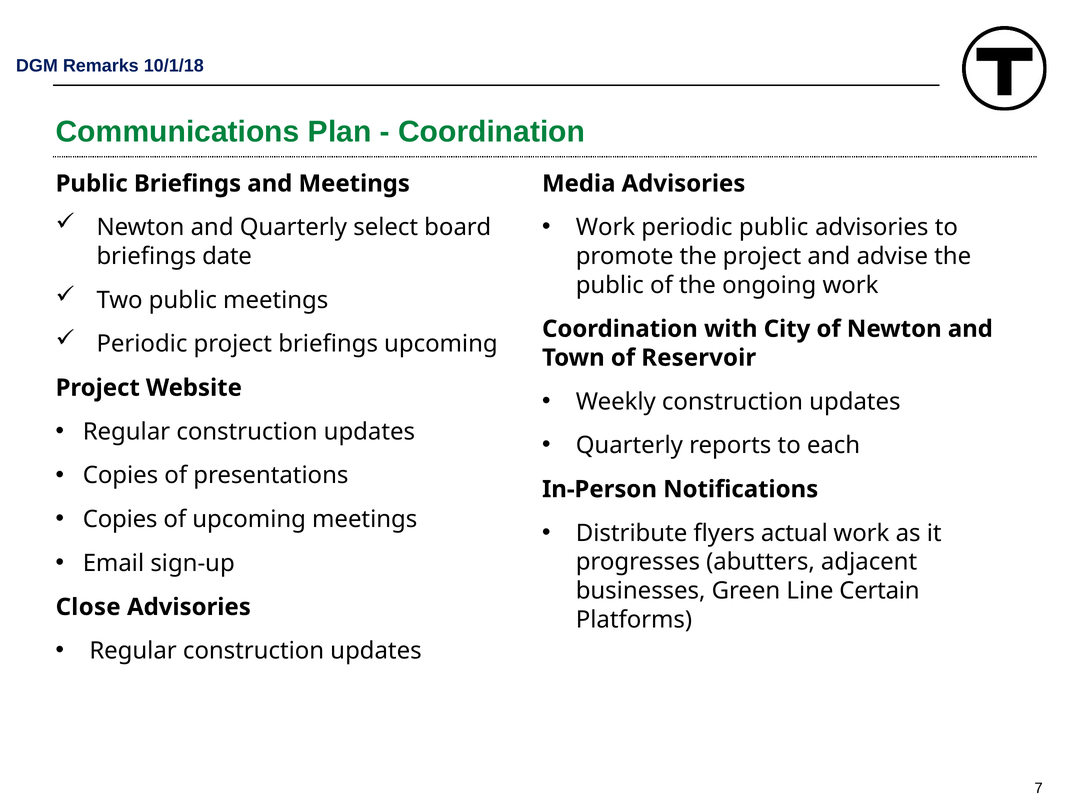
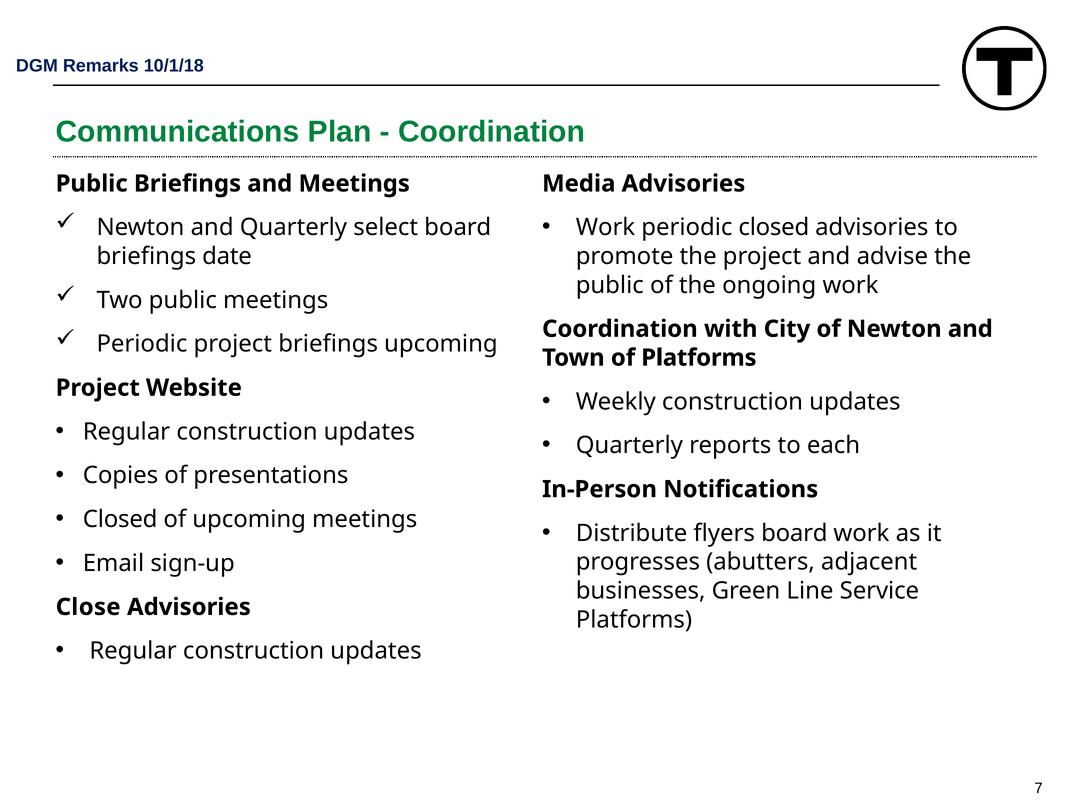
periodic public: public -> closed
of Reservoir: Reservoir -> Platforms
Copies at (120, 519): Copies -> Closed
flyers actual: actual -> board
Certain: Certain -> Service
